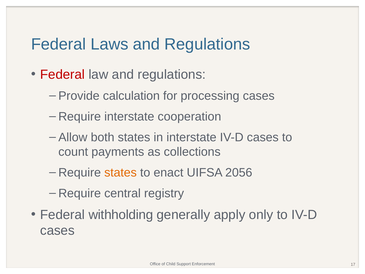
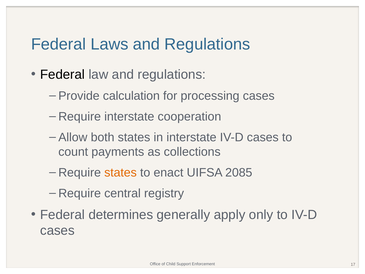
Federal at (63, 75) colour: red -> black
2056: 2056 -> 2085
withholding: withholding -> determines
